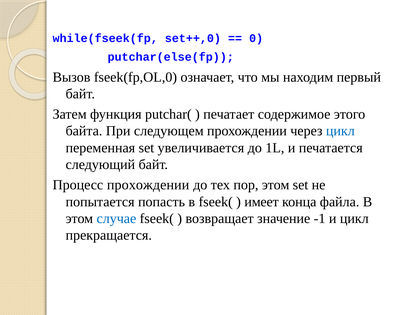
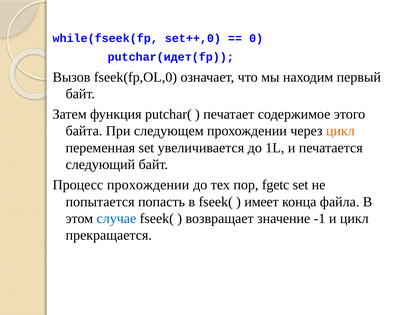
putchar(else(fp: putchar(else(fp -> putchar(идет(fp
цикл at (340, 131) colour: blue -> orange
пор этом: этом -> fgetc
